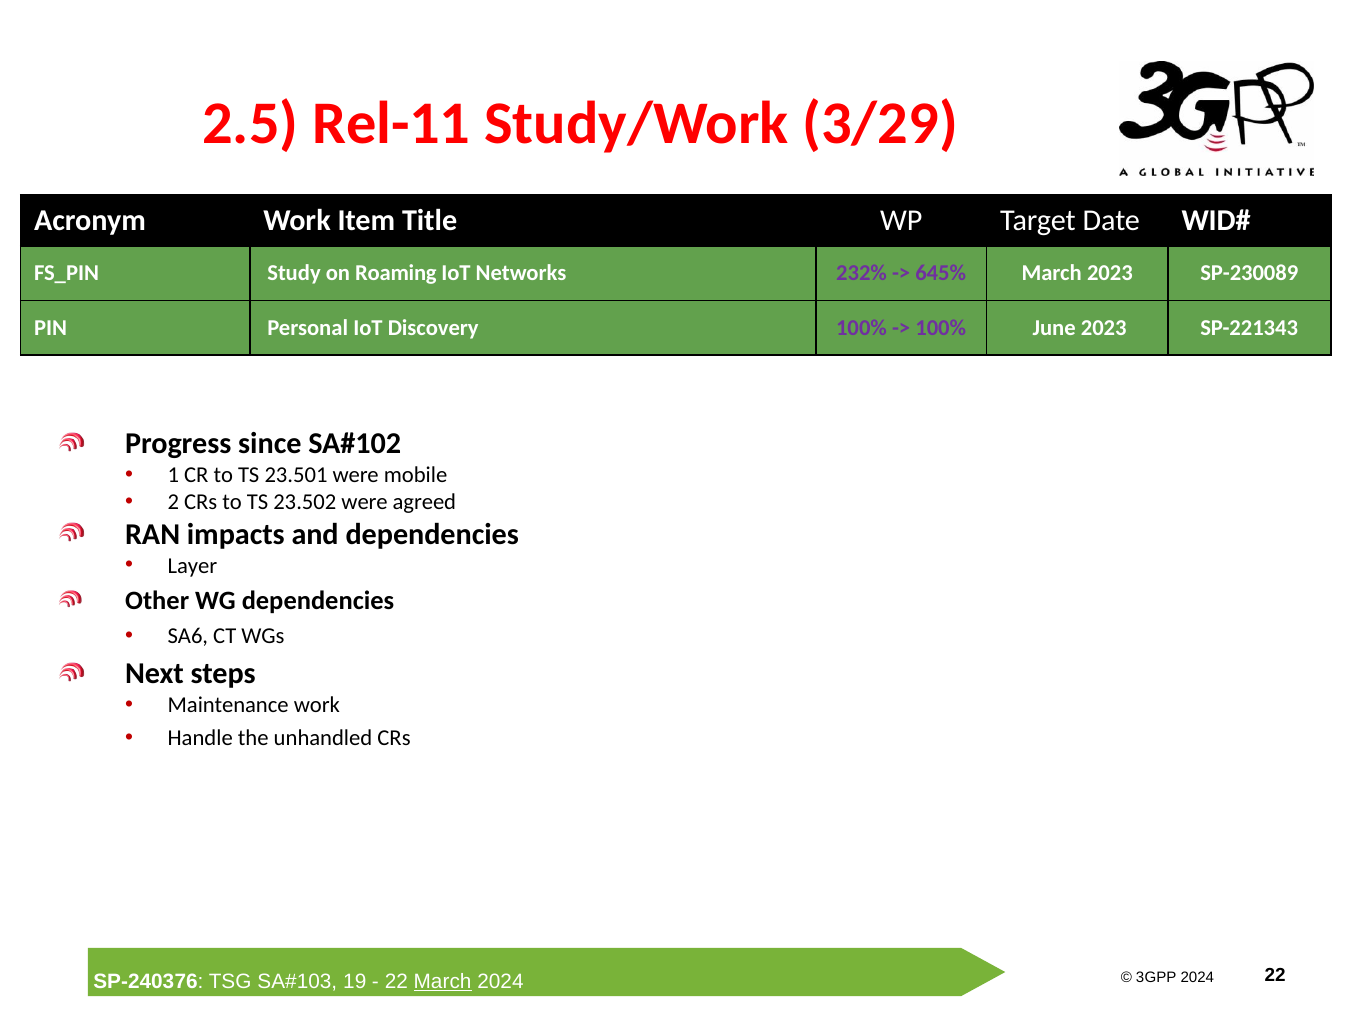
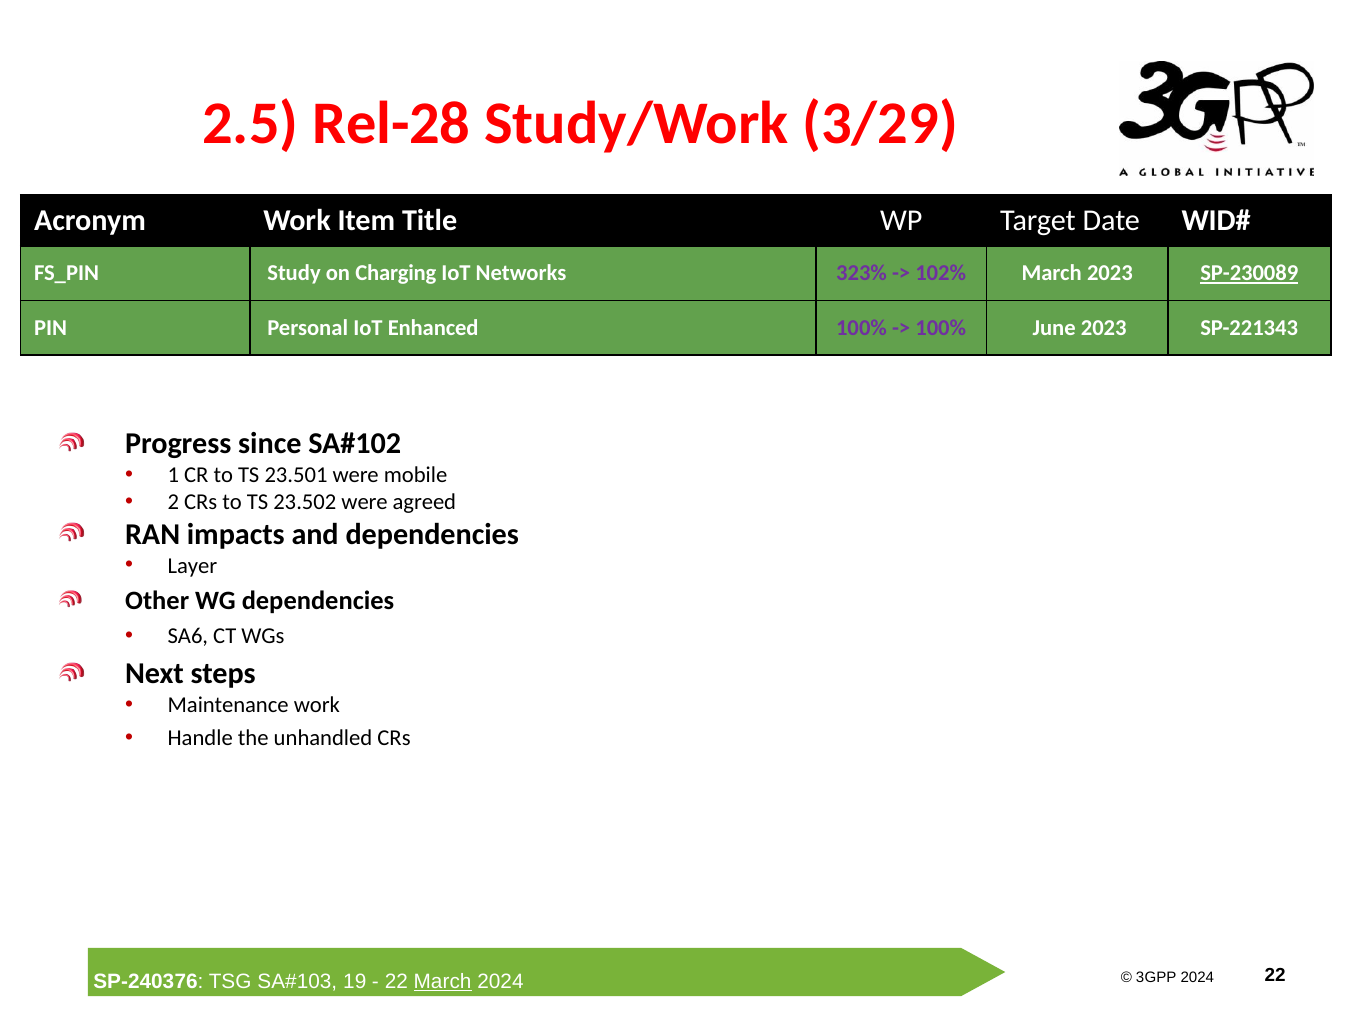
Rel-11: Rel-11 -> Rel-28
Roaming: Roaming -> Charging
232%: 232% -> 323%
645%: 645% -> 102%
SP-230089 underline: none -> present
Discovery: Discovery -> Enhanced
